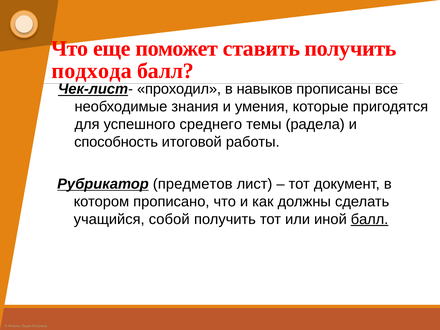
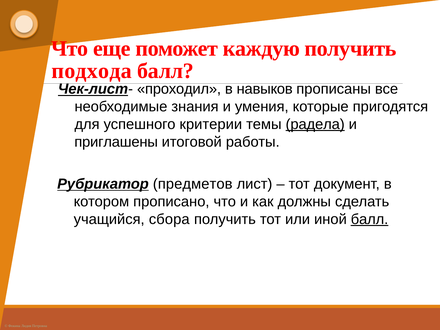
ставить: ставить -> каждую
среднего: среднего -> критерии
радела underline: none -> present
способность: способность -> приглашены
собой: собой -> сбора
